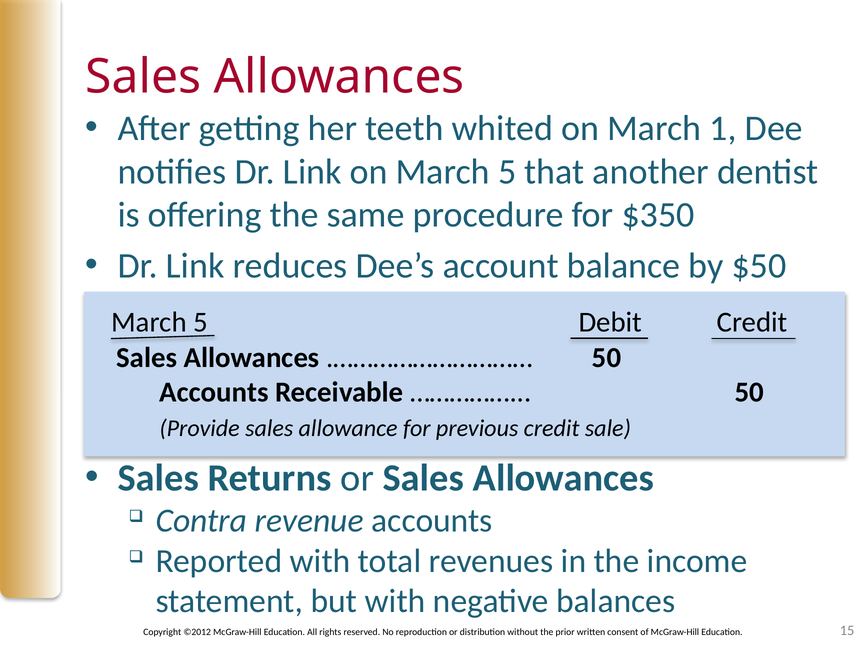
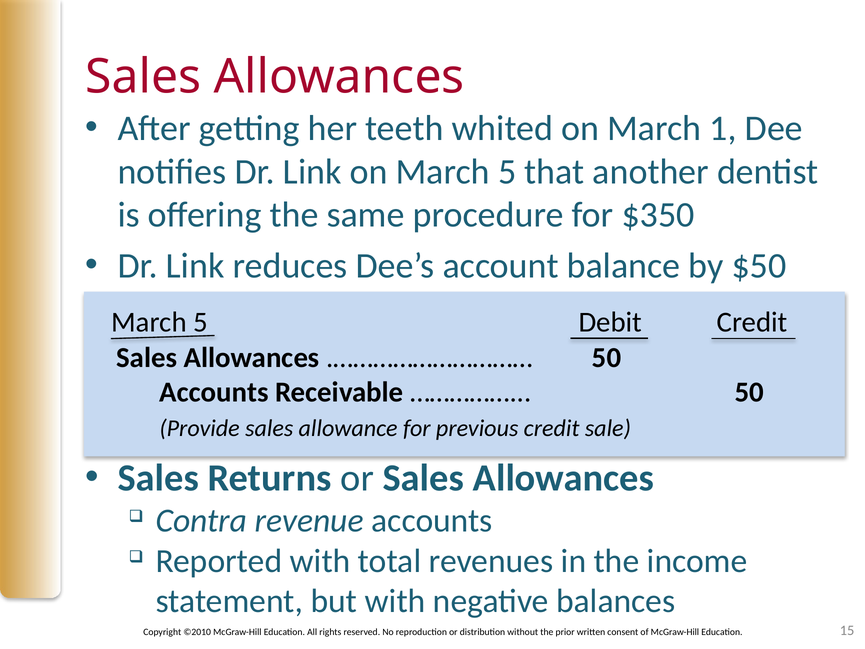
©2012: ©2012 -> ©2010
